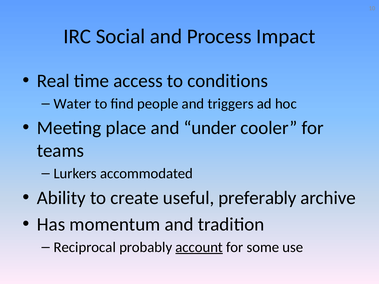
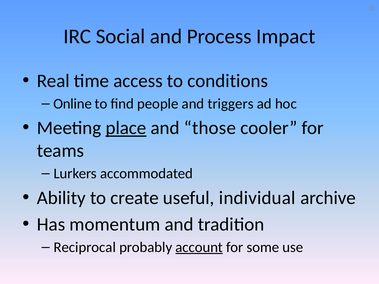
Water: Water -> Online
place underline: none -> present
under: under -> those
preferably: preferably -> individual
